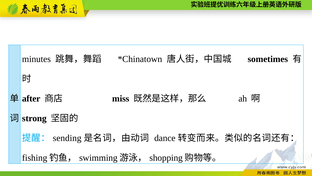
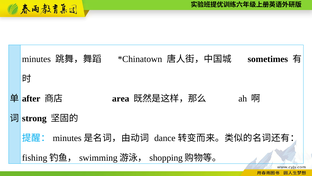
miss: miss -> area
sending at (67, 138): sending -> minutes
